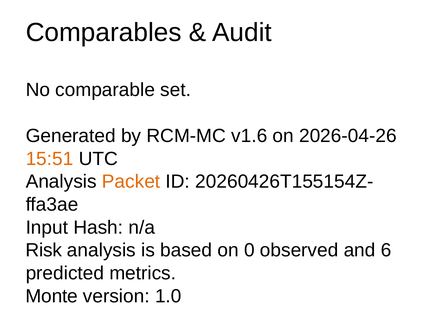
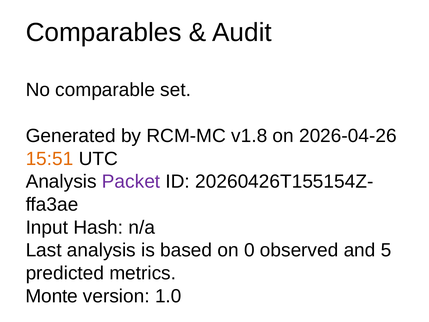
v1.6: v1.6 -> v1.8
Packet colour: orange -> purple
Risk: Risk -> Last
6: 6 -> 5
